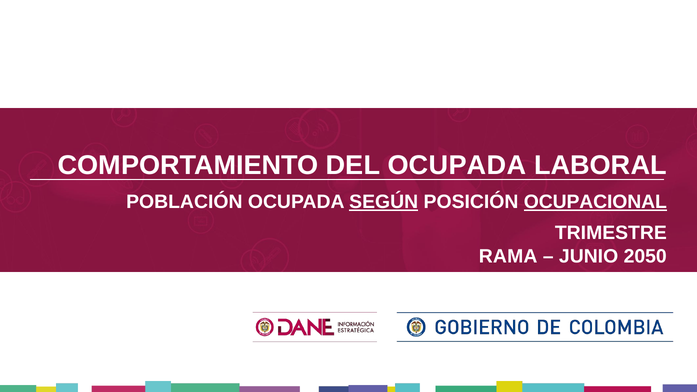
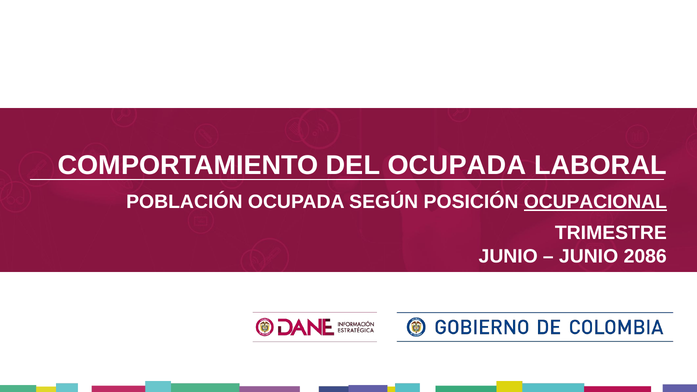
SEGÚN underline: present -> none
RAMA at (508, 256): RAMA -> JUNIO
2050: 2050 -> 2086
